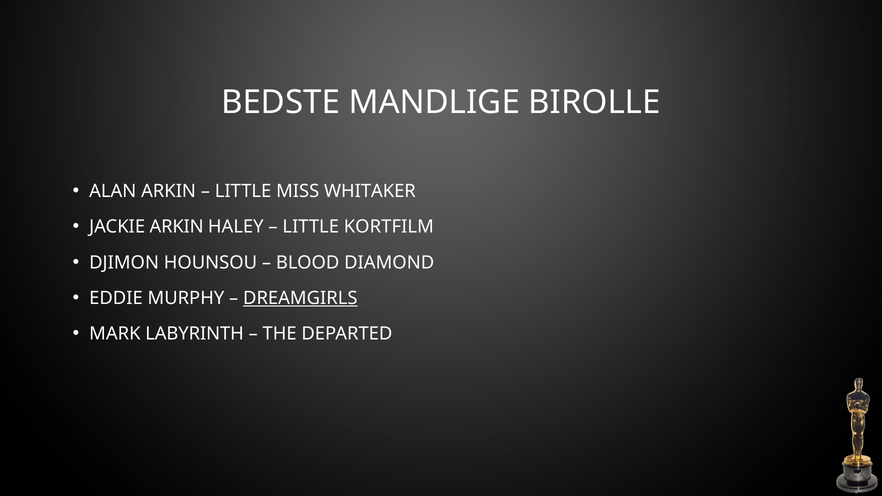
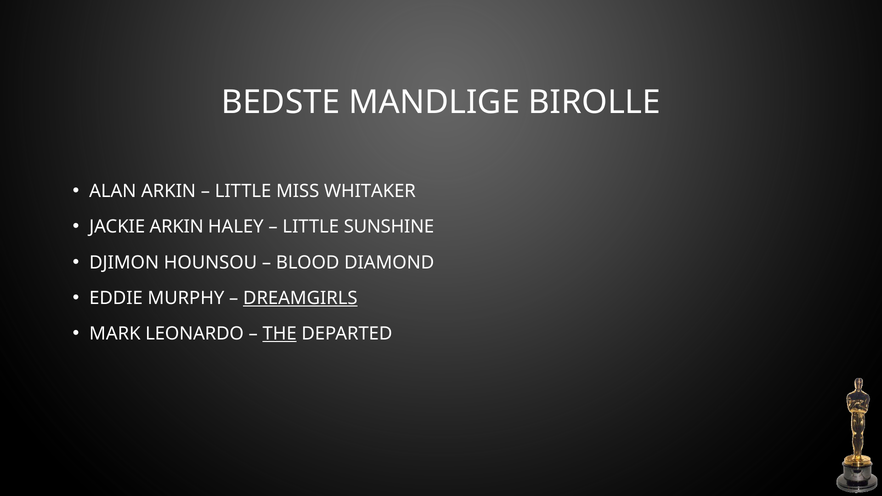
KORTFILM: KORTFILM -> SUNSHINE
LABYRINTH: LABYRINTH -> LEONARDO
THE underline: none -> present
